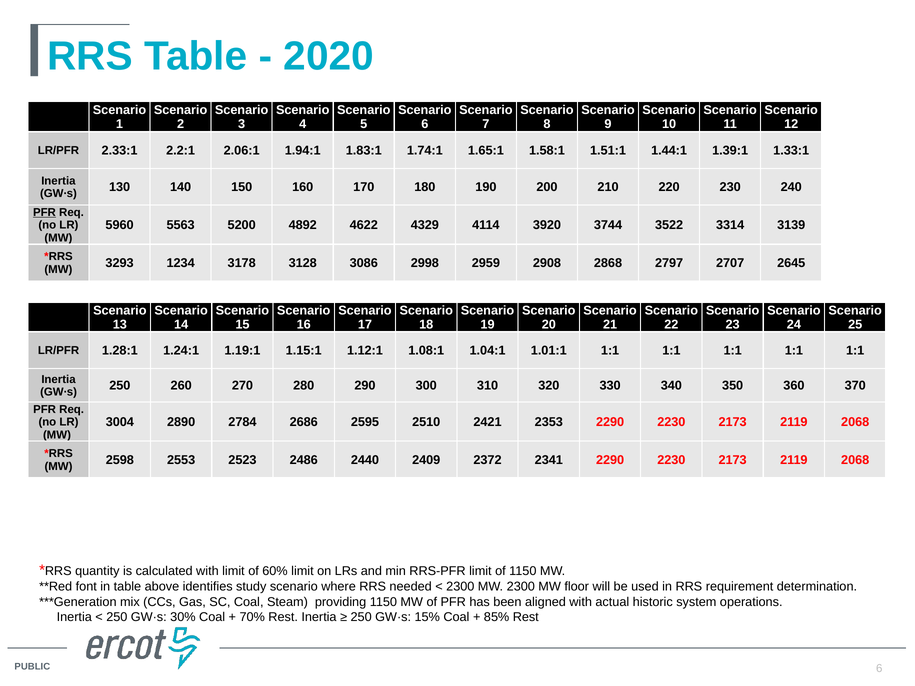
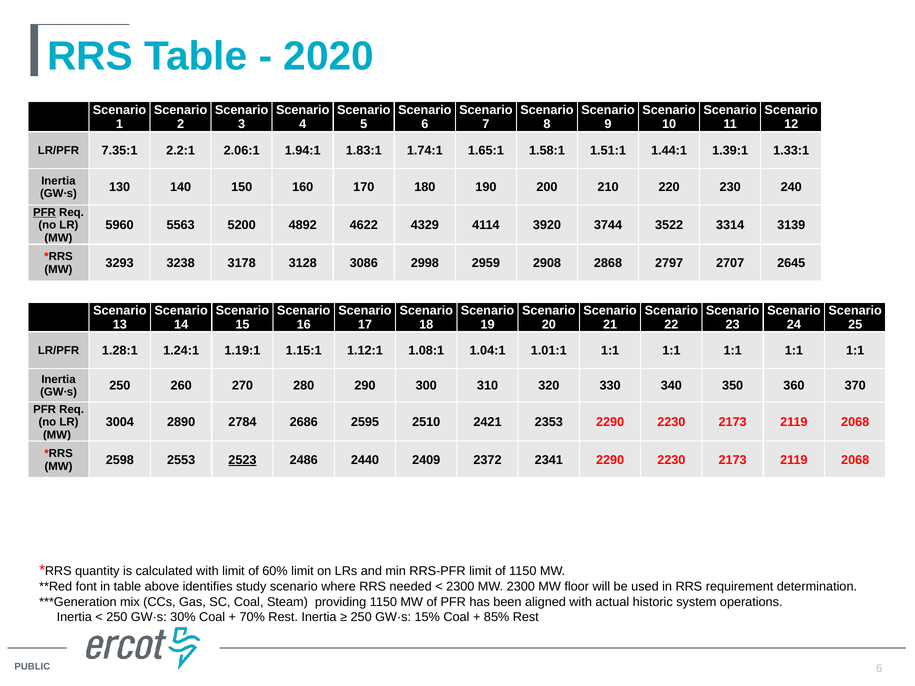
2.33:1: 2.33:1 -> 7.35:1
1234: 1234 -> 3238
2523 underline: none -> present
